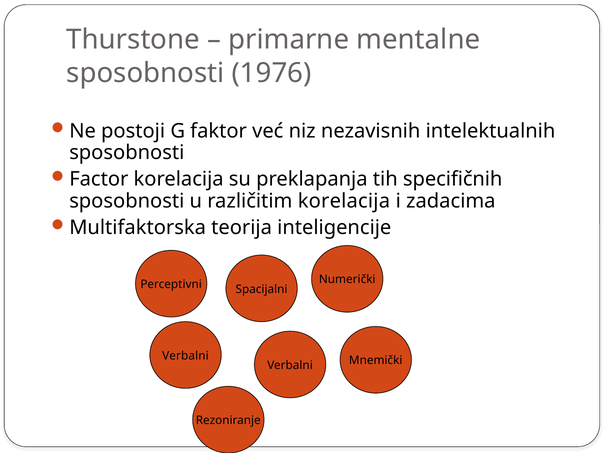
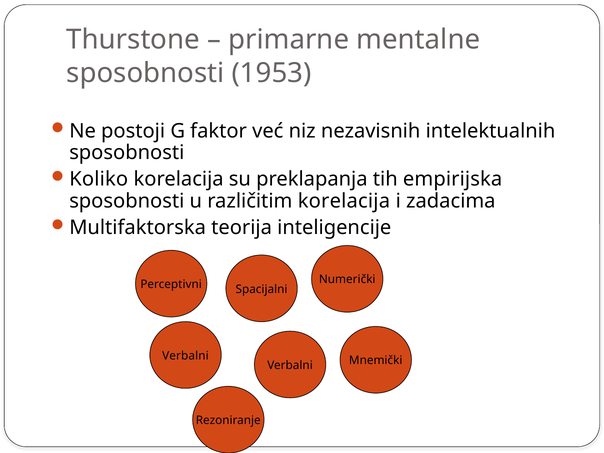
1976: 1976 -> 1953
Factor: Factor -> Koliko
specifičnih: specifičnih -> empirijska
